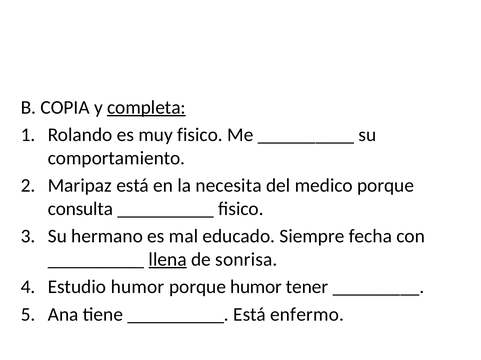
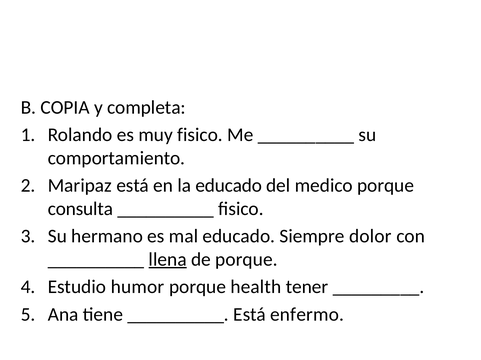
completa underline: present -> none
la necesita: necesita -> educado
fecha: fecha -> dolor
de sonrisa: sonrisa -> porque
porque humor: humor -> health
